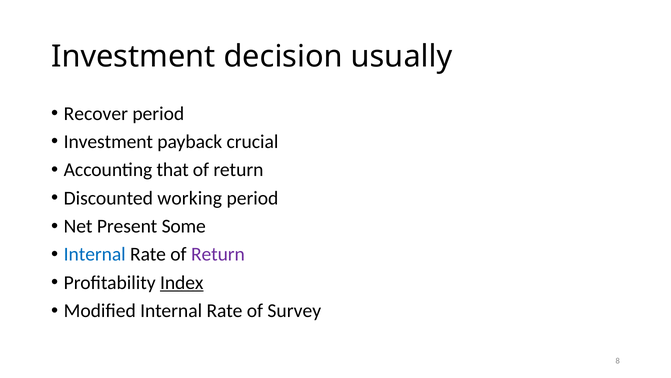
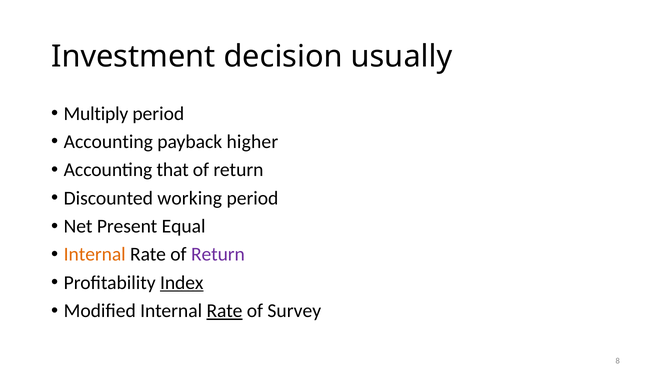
Recover: Recover -> Multiply
Investment at (108, 142): Investment -> Accounting
crucial: crucial -> higher
Some: Some -> Equal
Internal at (95, 254) colour: blue -> orange
Rate at (225, 310) underline: none -> present
